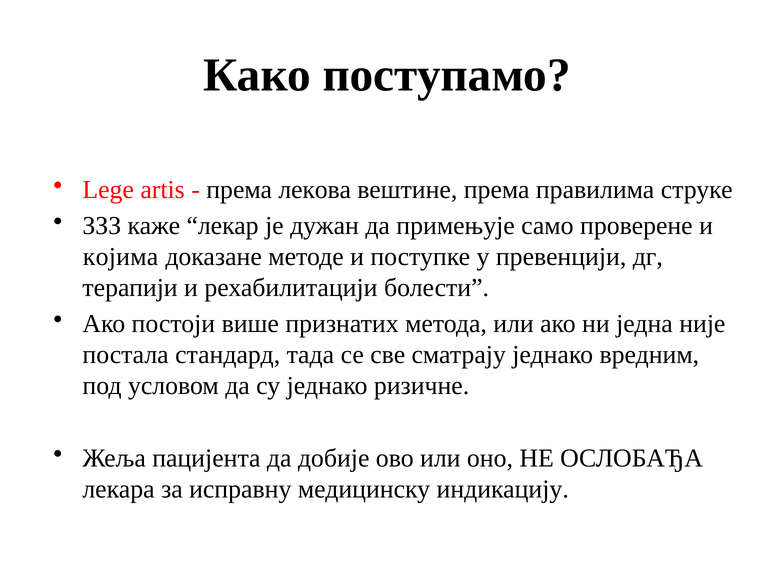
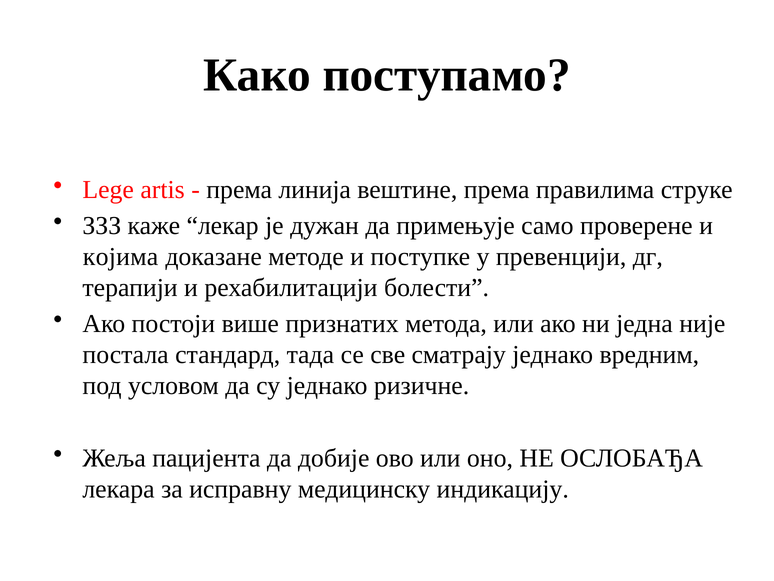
лекова: лекова -> линија
